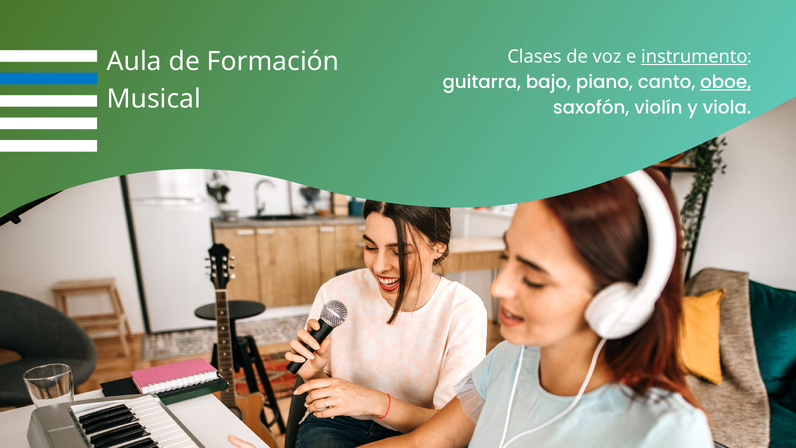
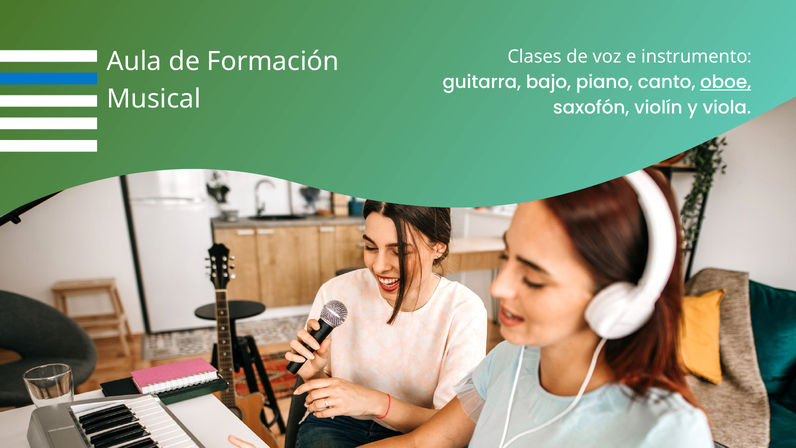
instrumento underline: present -> none
